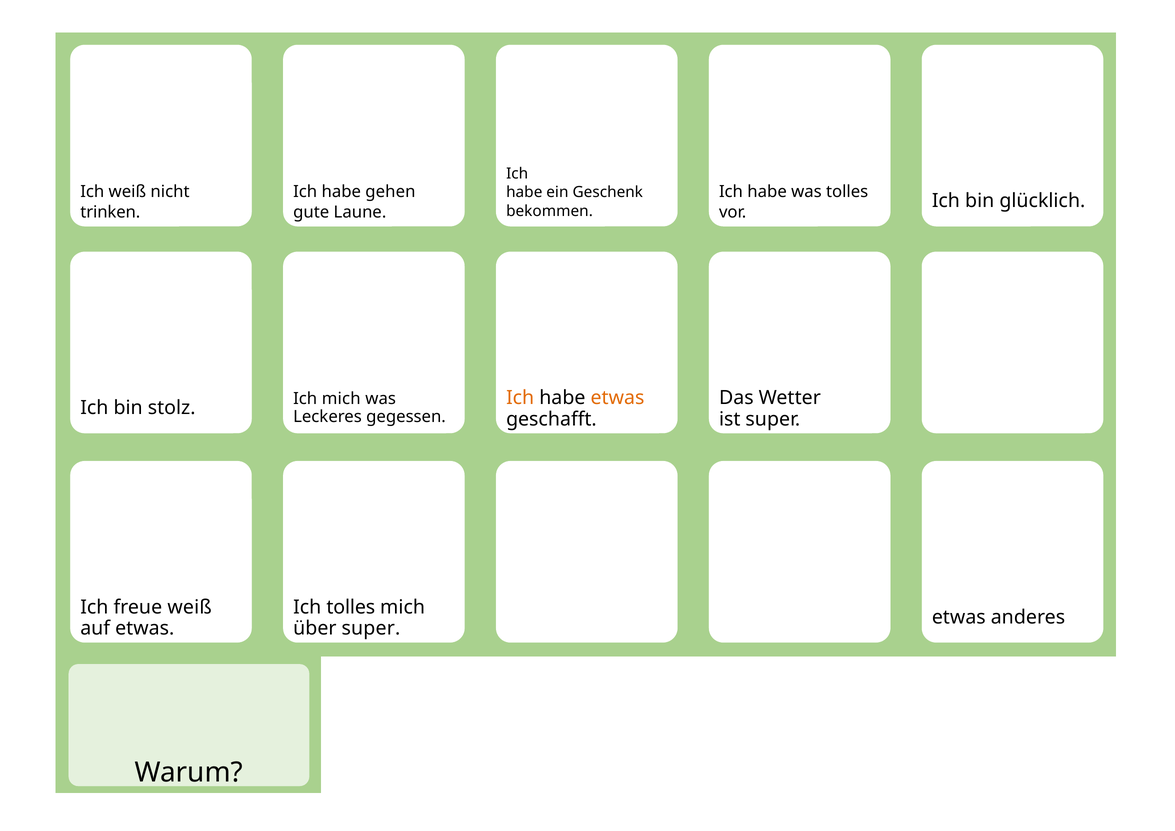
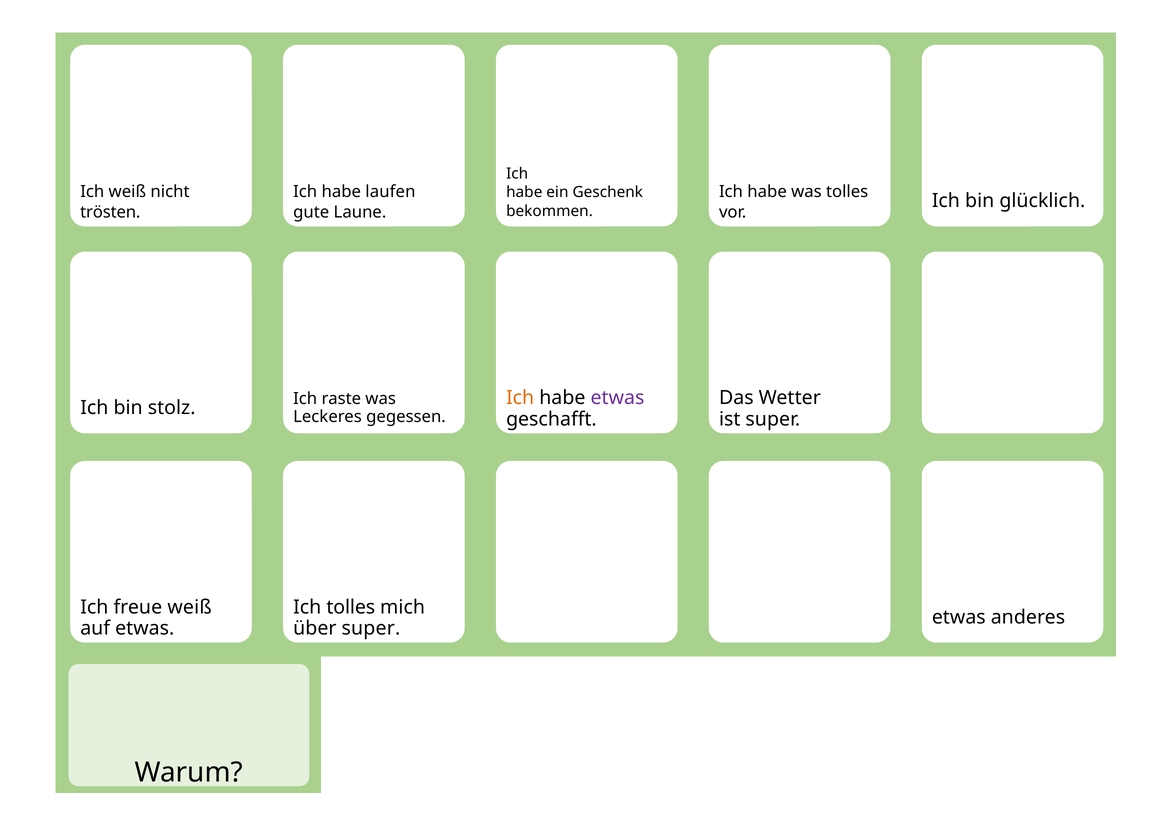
gehen: gehen -> laufen
trinken: trinken -> trösten
etwas at (617, 398) colour: orange -> purple
Ich mich: mich -> raste
